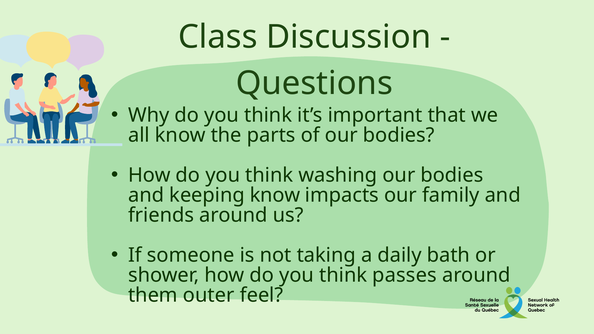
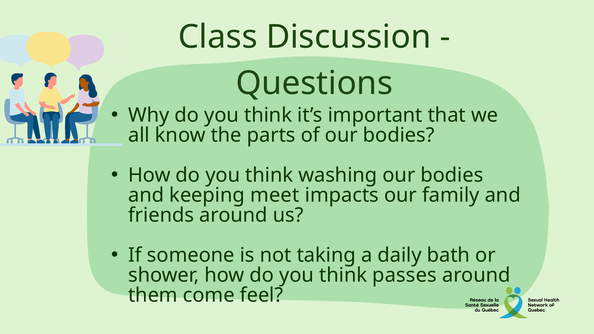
keeping know: know -> meet
outer: outer -> come
